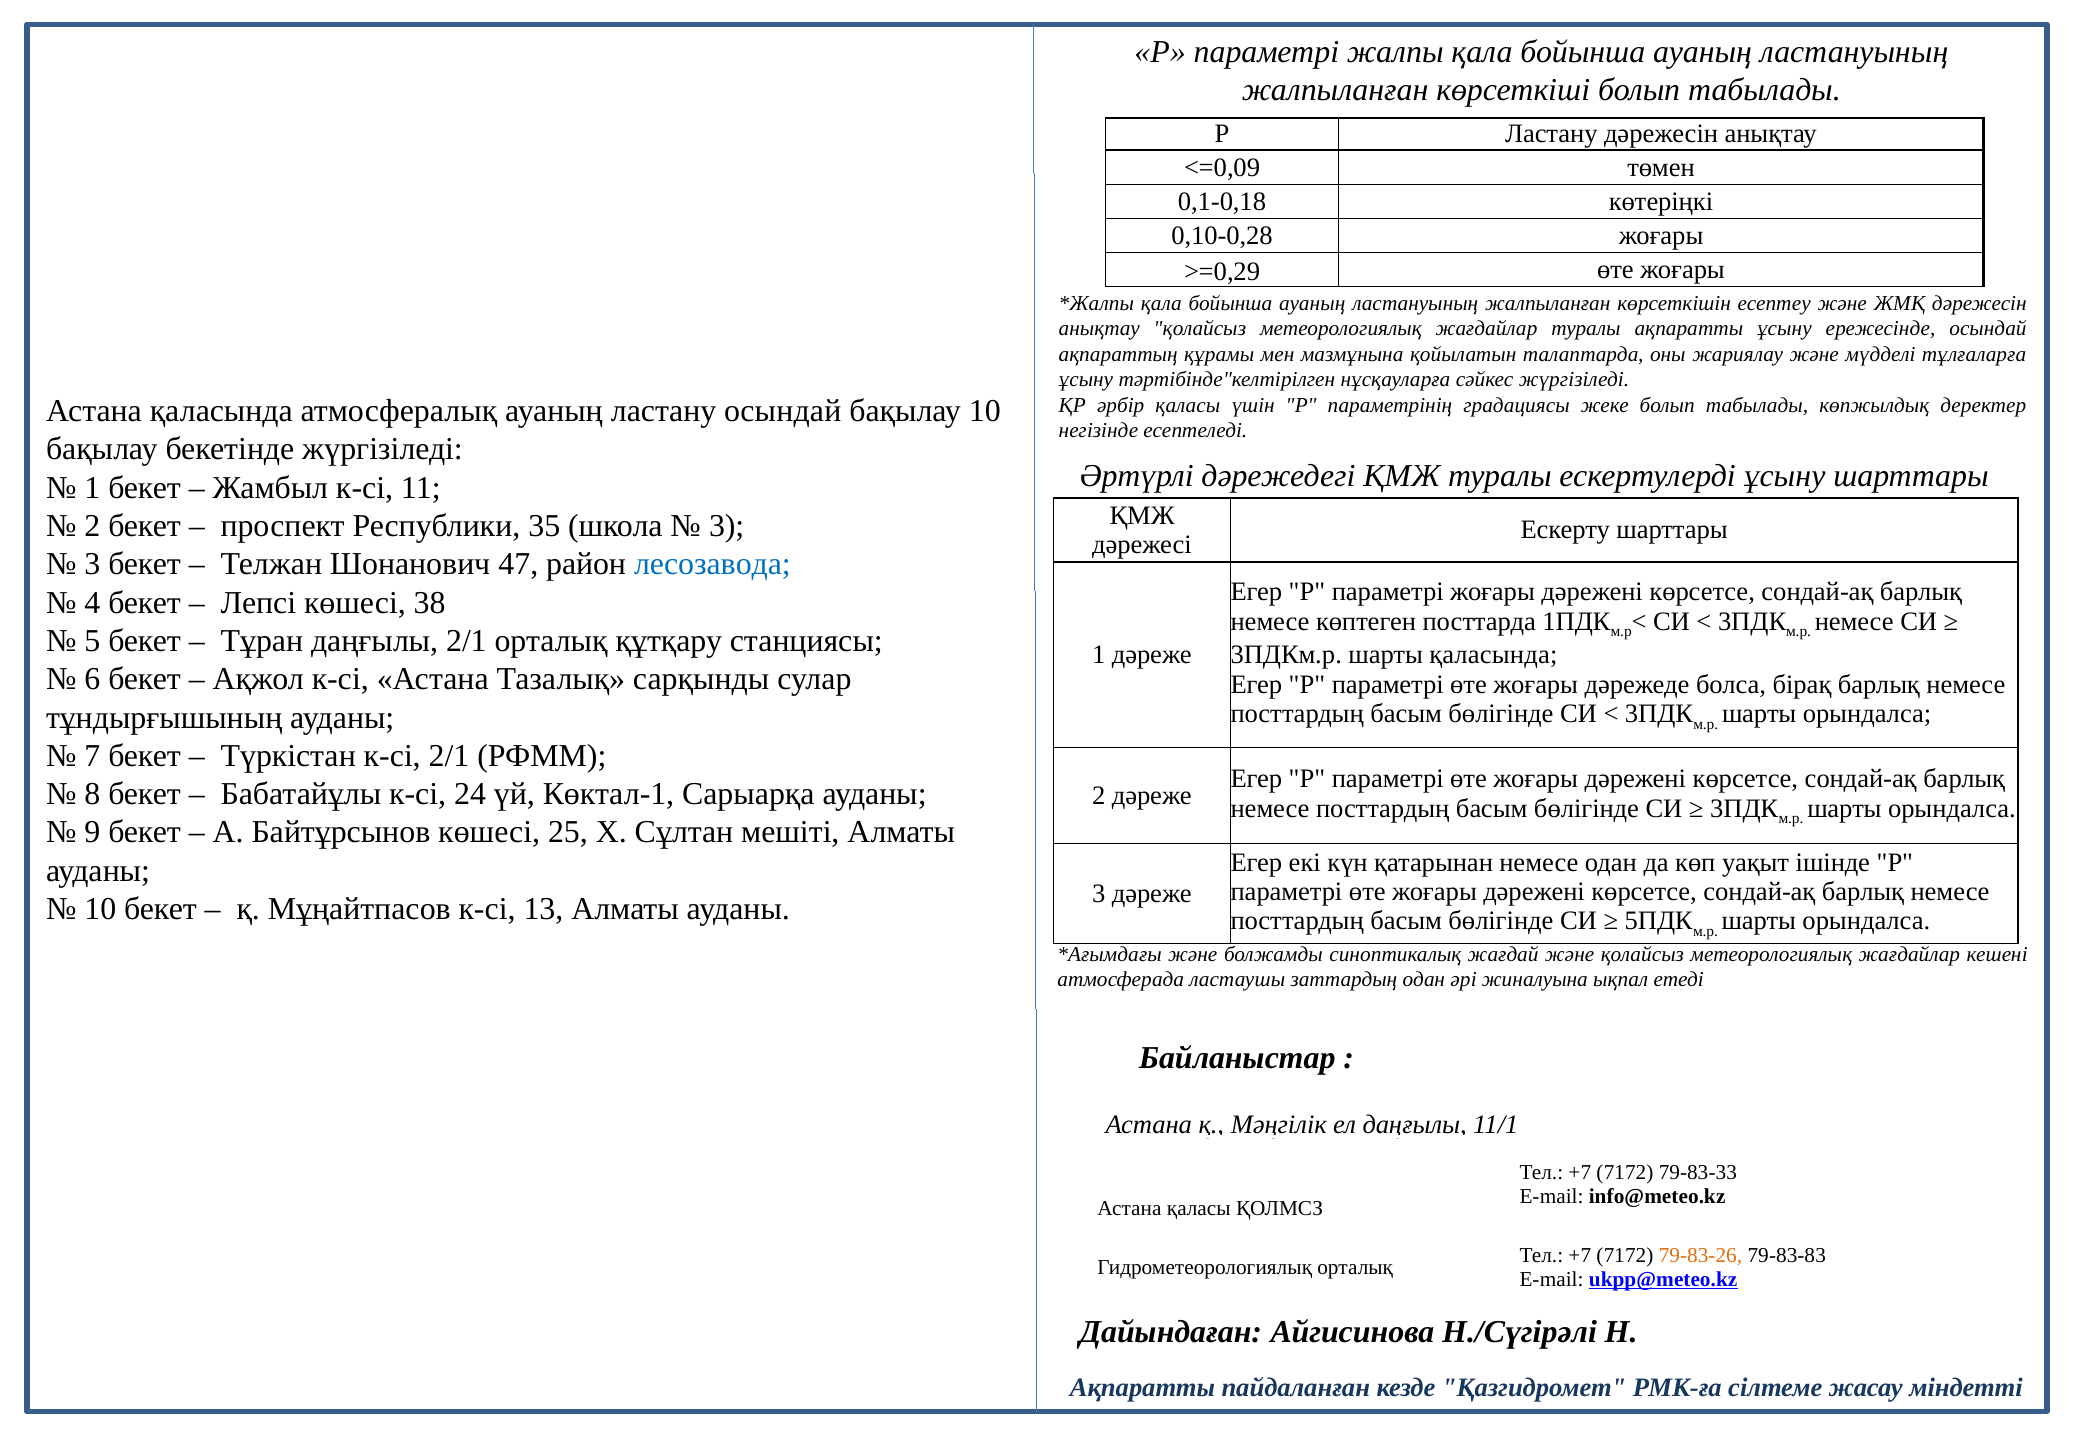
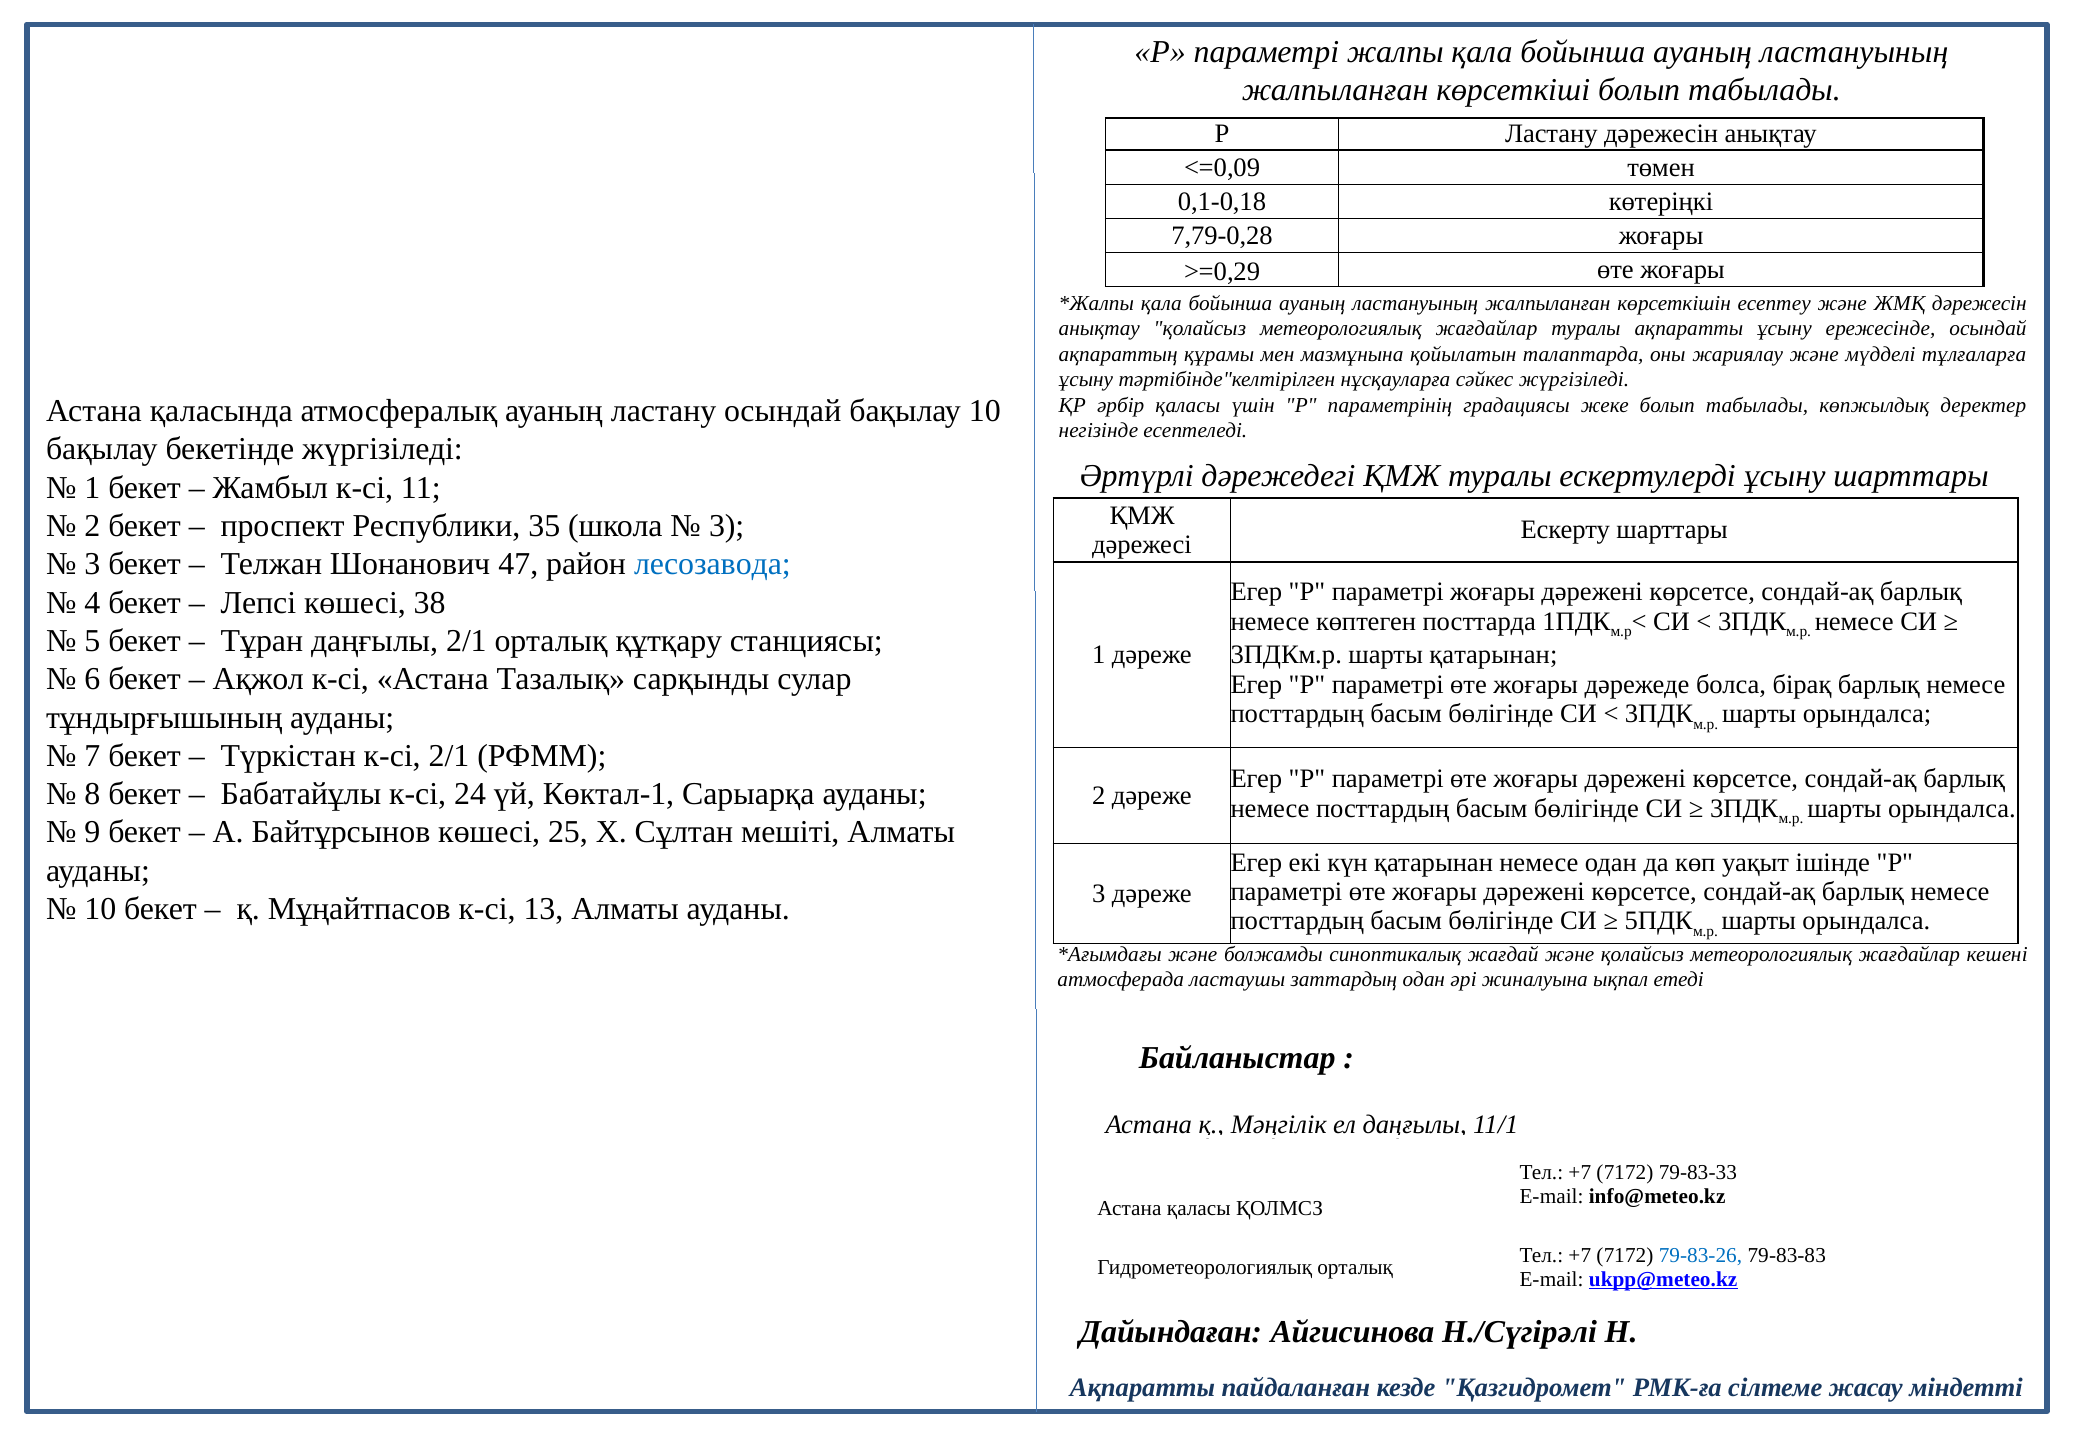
0,10-0,28: 0,10-0,28 -> 7,79-0,28
шарты қаласында: қаласында -> қатарынан
79-83-26 colour: orange -> blue
